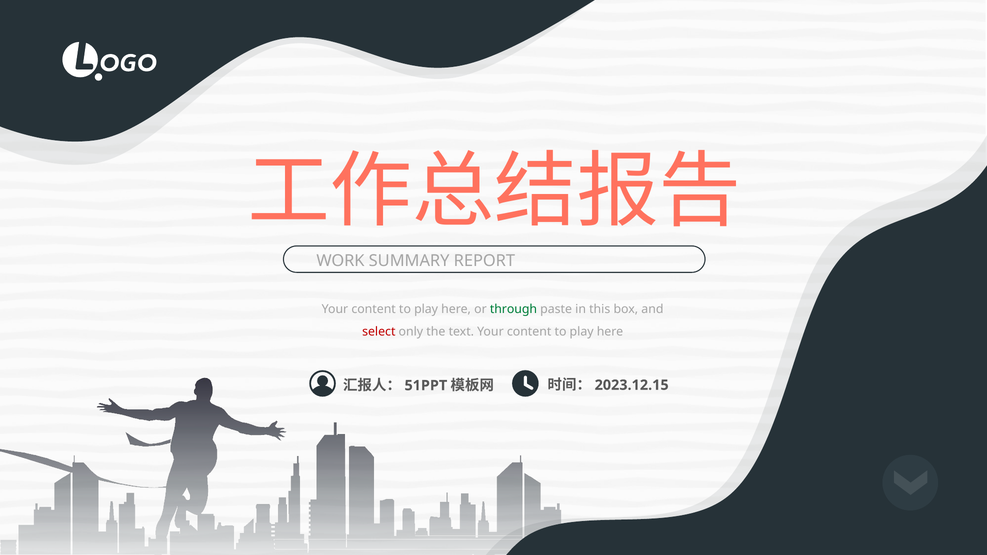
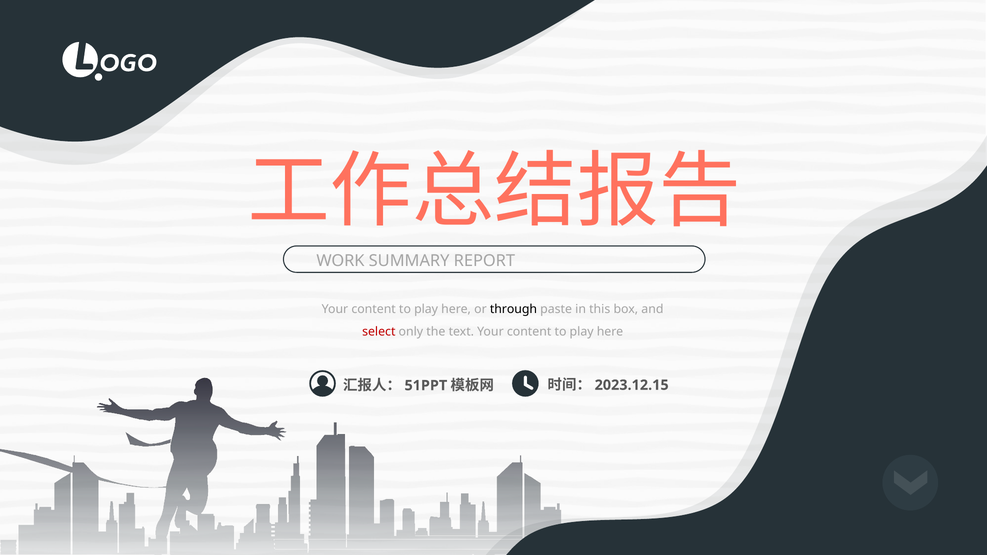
through colour: green -> black
